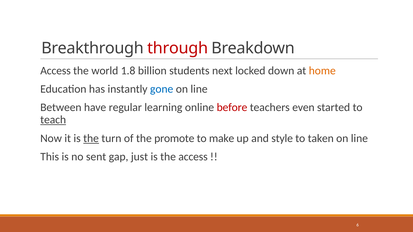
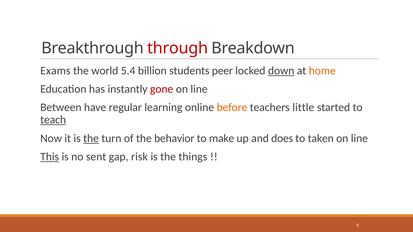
Access at (56, 71): Access -> Exams
1.8: 1.8 -> 5.4
next: next -> peer
down underline: none -> present
gone colour: blue -> red
before colour: red -> orange
even: even -> little
promote: promote -> behavior
style: style -> does
This underline: none -> present
just: just -> risk
the access: access -> things
